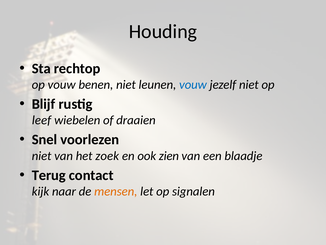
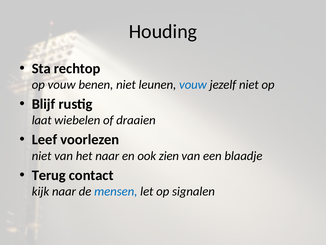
leef: leef -> laat
Snel: Snel -> Leef
het zoek: zoek -> naar
mensen colour: orange -> blue
